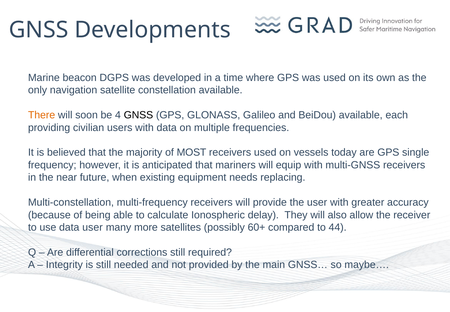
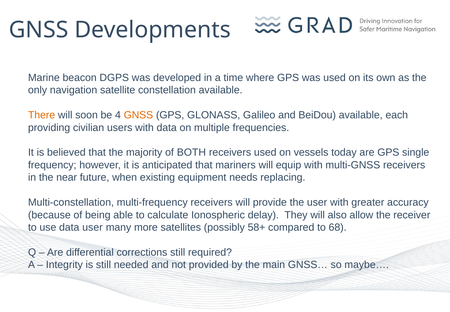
GNSS at (138, 115) colour: black -> orange
MOST: MOST -> BOTH
60+: 60+ -> 58+
44: 44 -> 68
